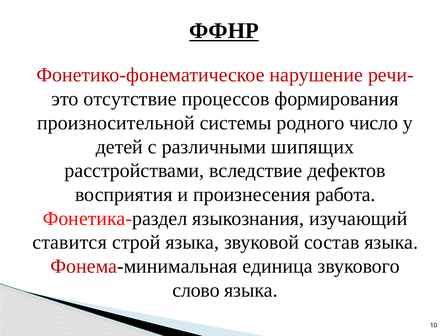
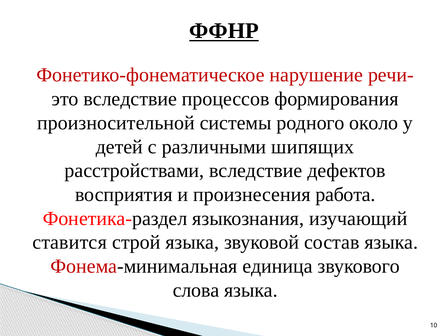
отсутствие at (130, 99): отсутствие -> вследствие
число: число -> около
слово: слово -> слова
